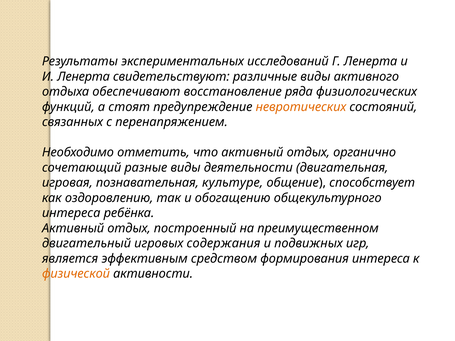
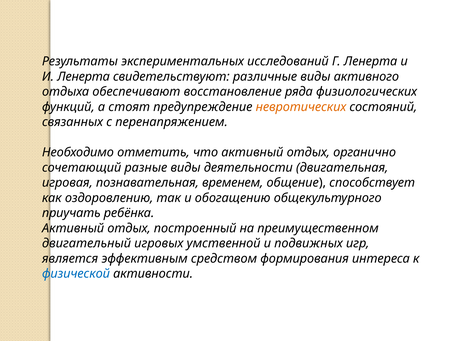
культуре: культуре -> временем
интереса at (71, 213): интереса -> приучать
содержания: содержания -> умственной
физической colour: orange -> blue
